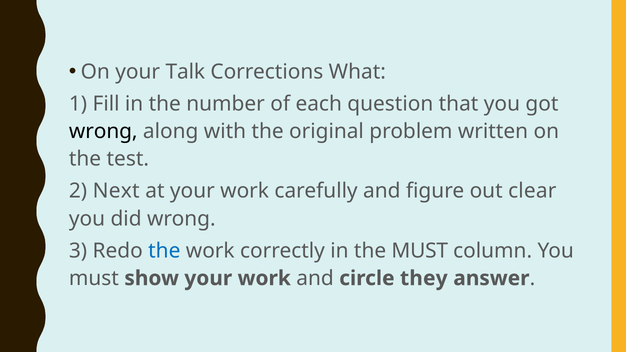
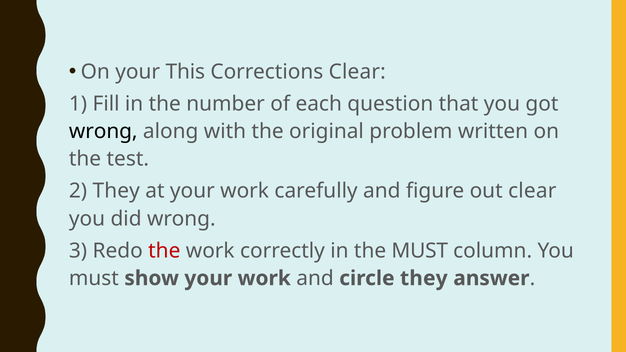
Talk: Talk -> This
Corrections What: What -> Clear
2 Next: Next -> They
the at (164, 251) colour: blue -> red
